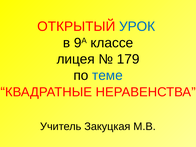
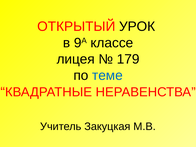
УРОК colour: blue -> black
